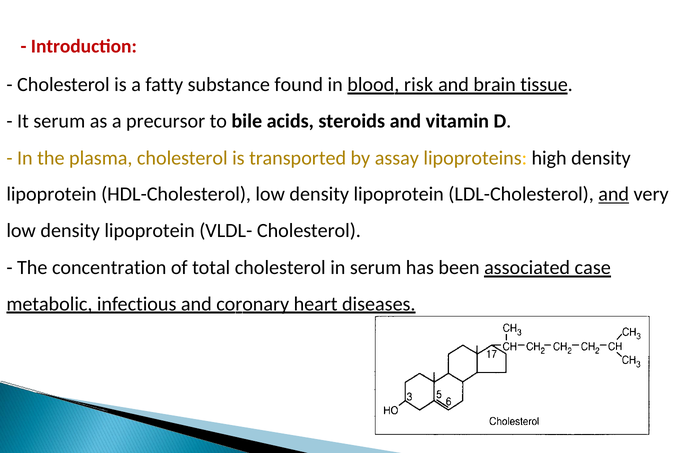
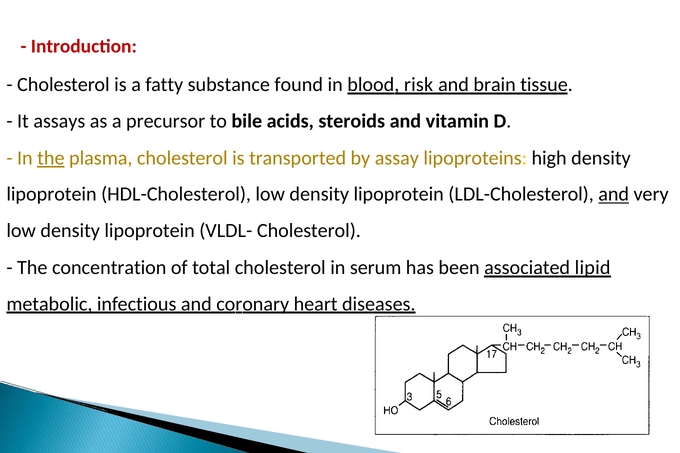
It serum: serum -> assays
the at (51, 158) underline: none -> present
case: case -> lipid
